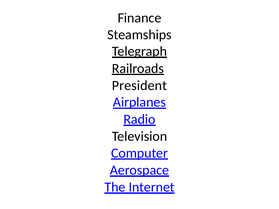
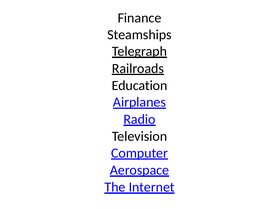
President: President -> Education
